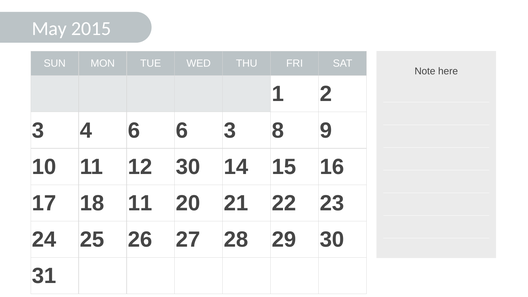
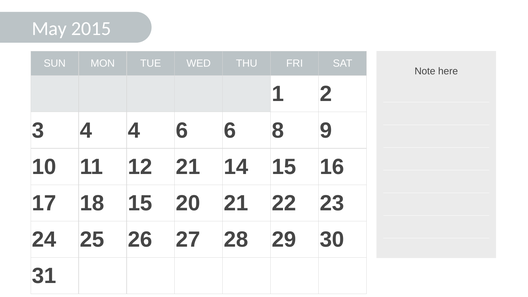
4 6: 6 -> 4
6 3: 3 -> 6
12 30: 30 -> 21
18 11: 11 -> 15
